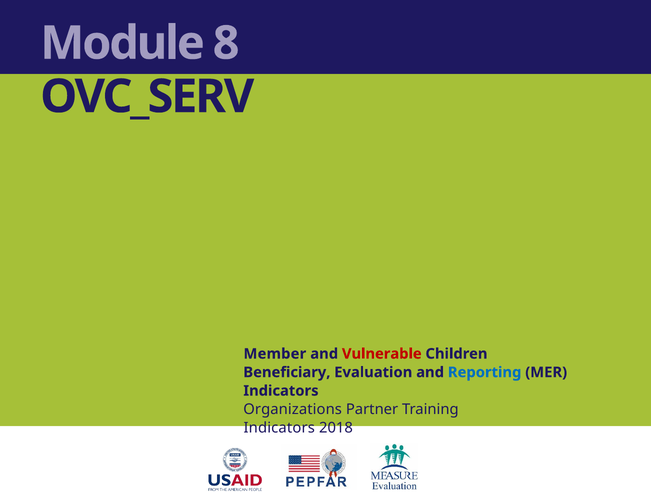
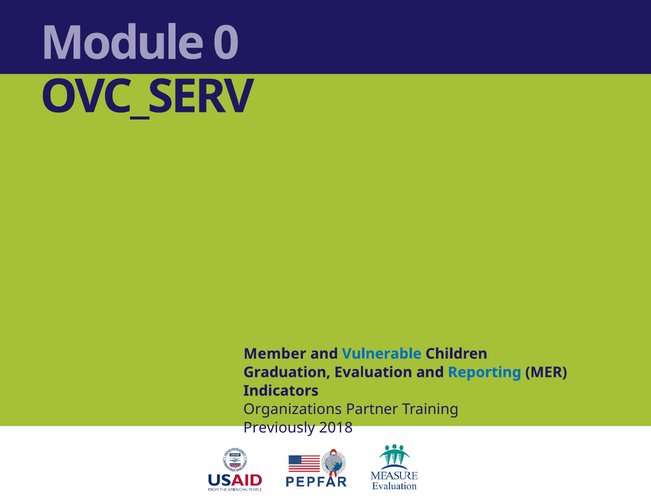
8: 8 -> 0
Vulnerable colour: red -> blue
Beneficiary: Beneficiary -> Graduation
Indicators at (279, 428): Indicators -> Previously
